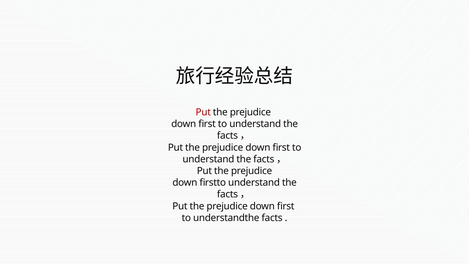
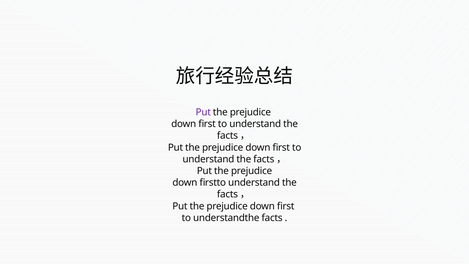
Put at (203, 112) colour: red -> purple
